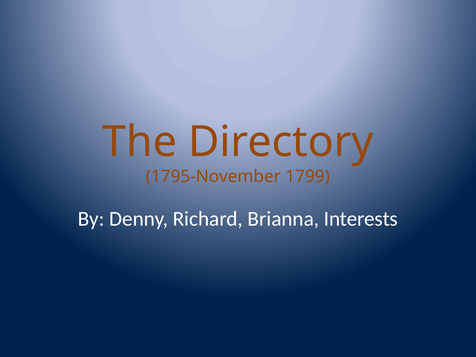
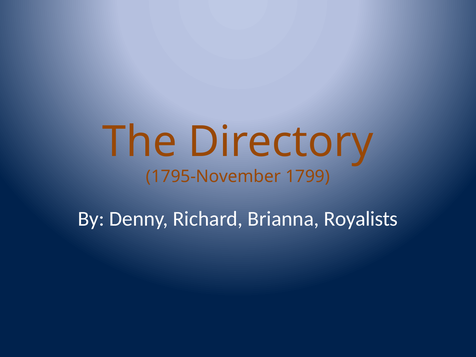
Interests: Interests -> Royalists
